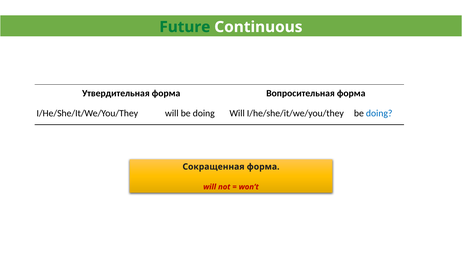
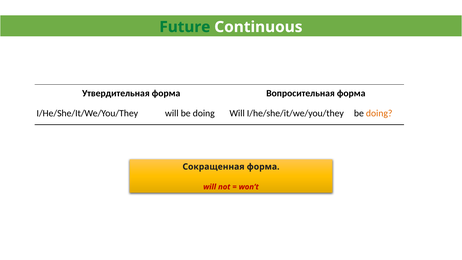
doing at (379, 113) colour: blue -> orange
